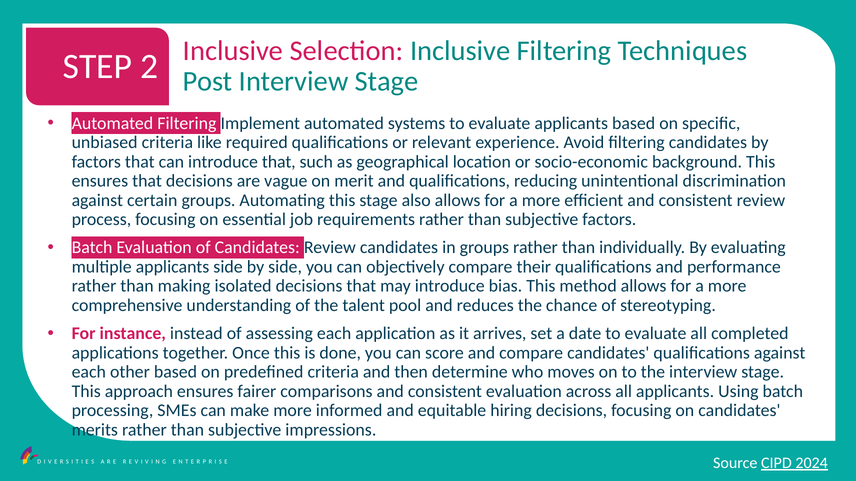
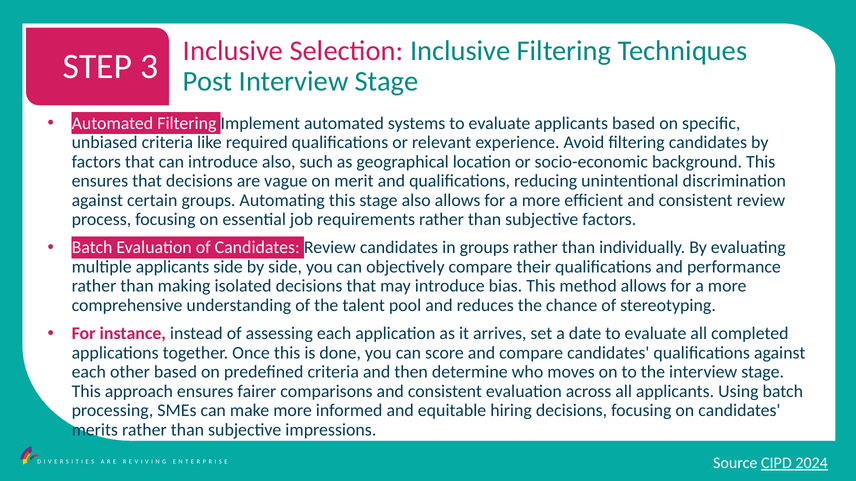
2: 2 -> 3
introduce that: that -> also
